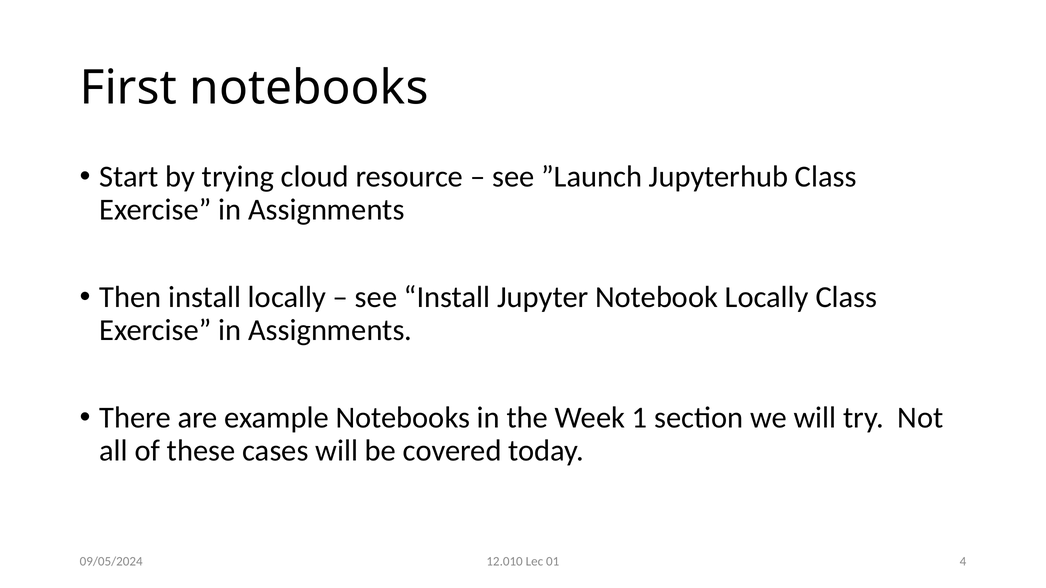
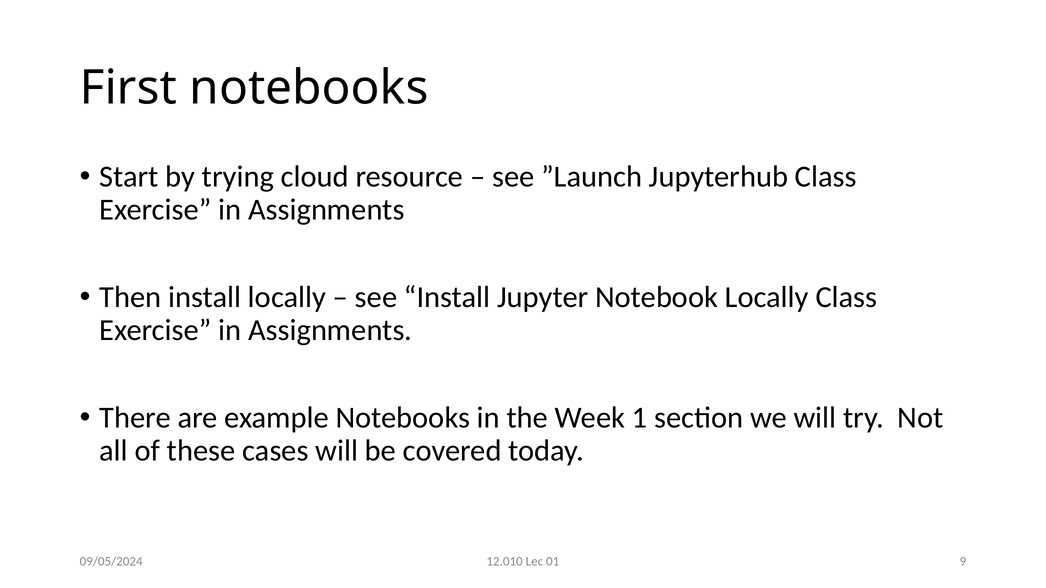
4: 4 -> 9
